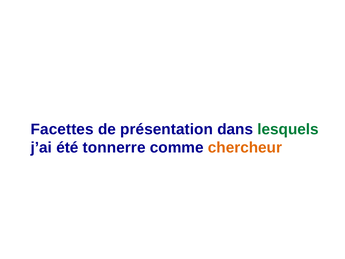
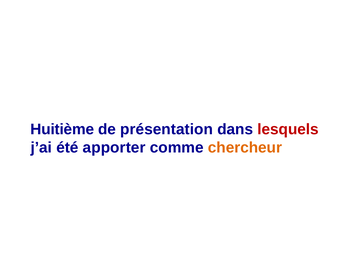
Facettes: Facettes -> Huitième
lesquels colour: green -> red
tonnerre: tonnerre -> apporter
